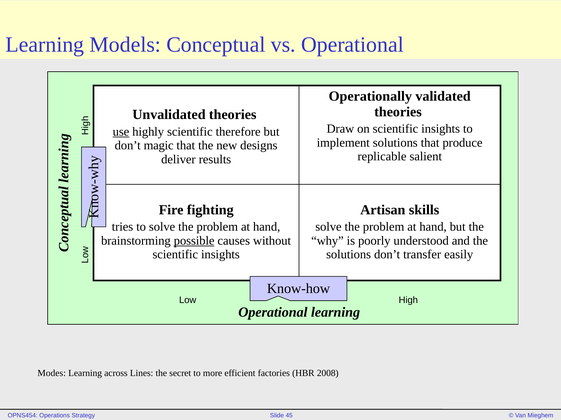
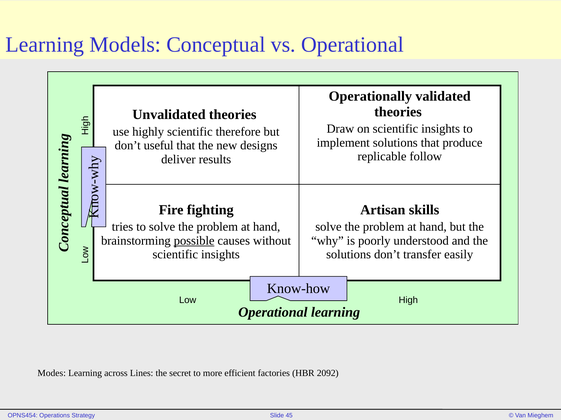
use underline: present -> none
magic: magic -> useful
salient: salient -> follow
2008: 2008 -> 2092
